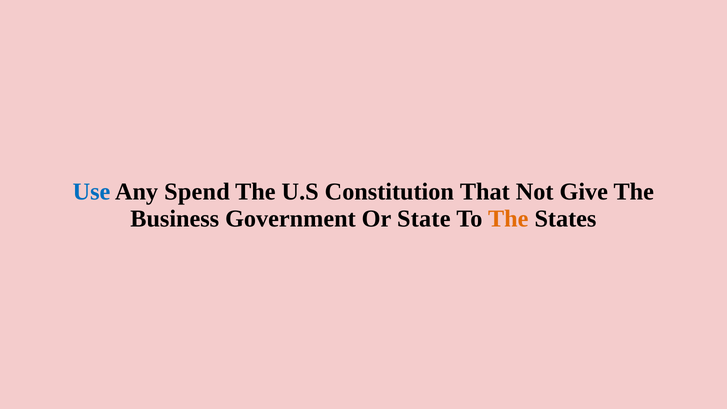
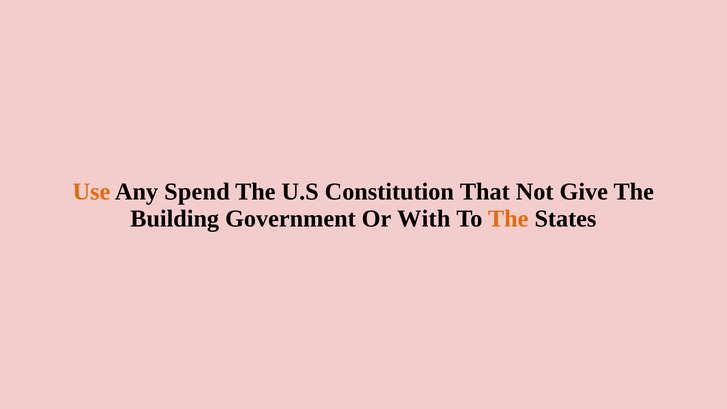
Use colour: blue -> orange
Business: Business -> Building
State: State -> With
